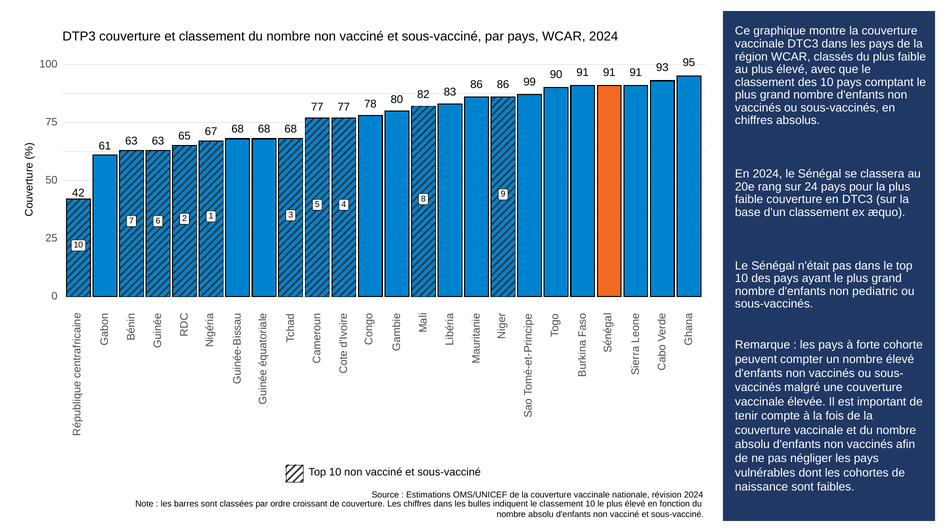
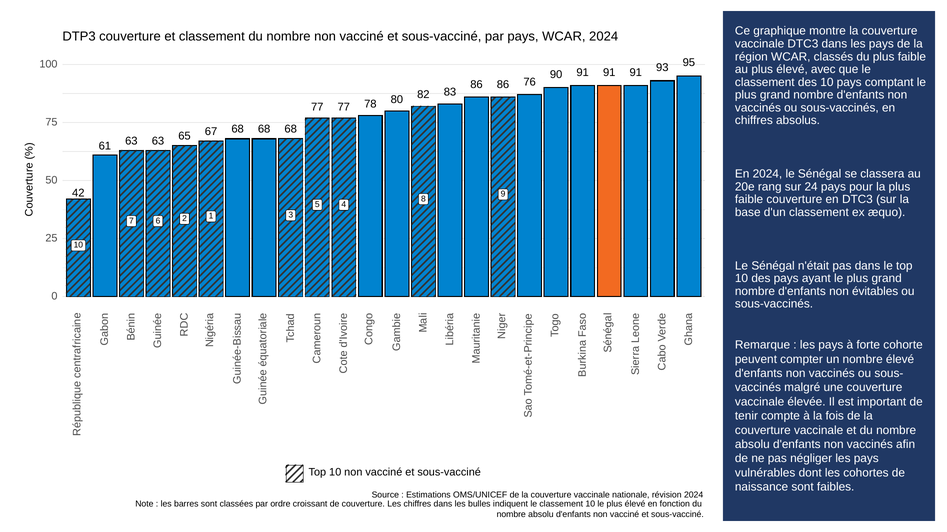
99: 99 -> 76
pediatric: pediatric -> évitables
